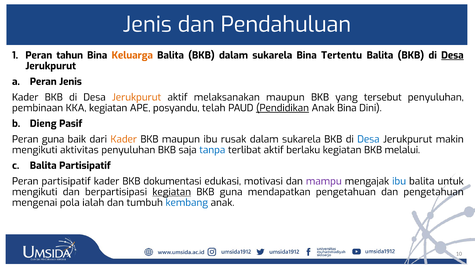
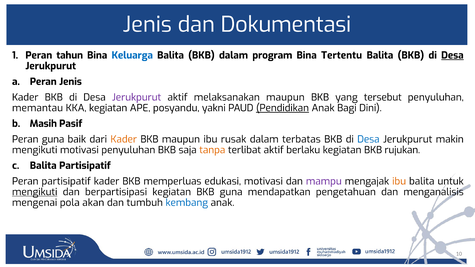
Pendahuluan: Pendahuluan -> Dokumentasi
Keluarga colour: orange -> blue
BKB dalam sukarela: sukarela -> program
Jerukpurut at (137, 97) colour: orange -> purple
pembinaan: pembinaan -> memantau
telah: telah -> yakni
Anak Bina: Bina -> Bagi
Dieng: Dieng -> Masih
sukarela at (301, 139): sukarela -> terbatas
mengikuti aktivitas: aktivitas -> motivasi
tanpa colour: blue -> orange
melalui: melalui -> rujukan
dokumentasi: dokumentasi -> memperluas
ibu at (399, 181) colour: blue -> orange
mengikuti at (35, 192) underline: none -> present
kegiatan at (172, 192) underline: present -> none
dan pengetahuan: pengetahuan -> menganalisis
ialah: ialah -> akan
